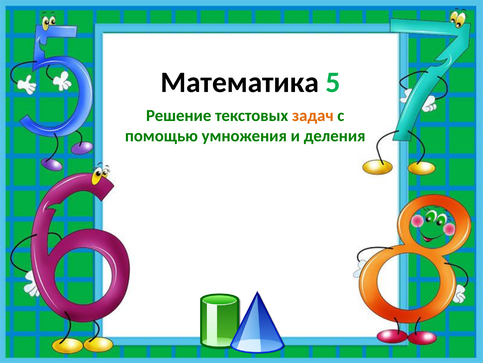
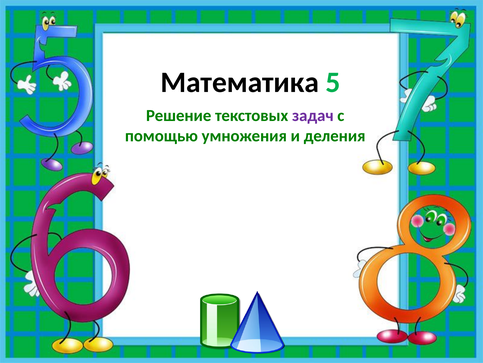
задач colour: orange -> purple
